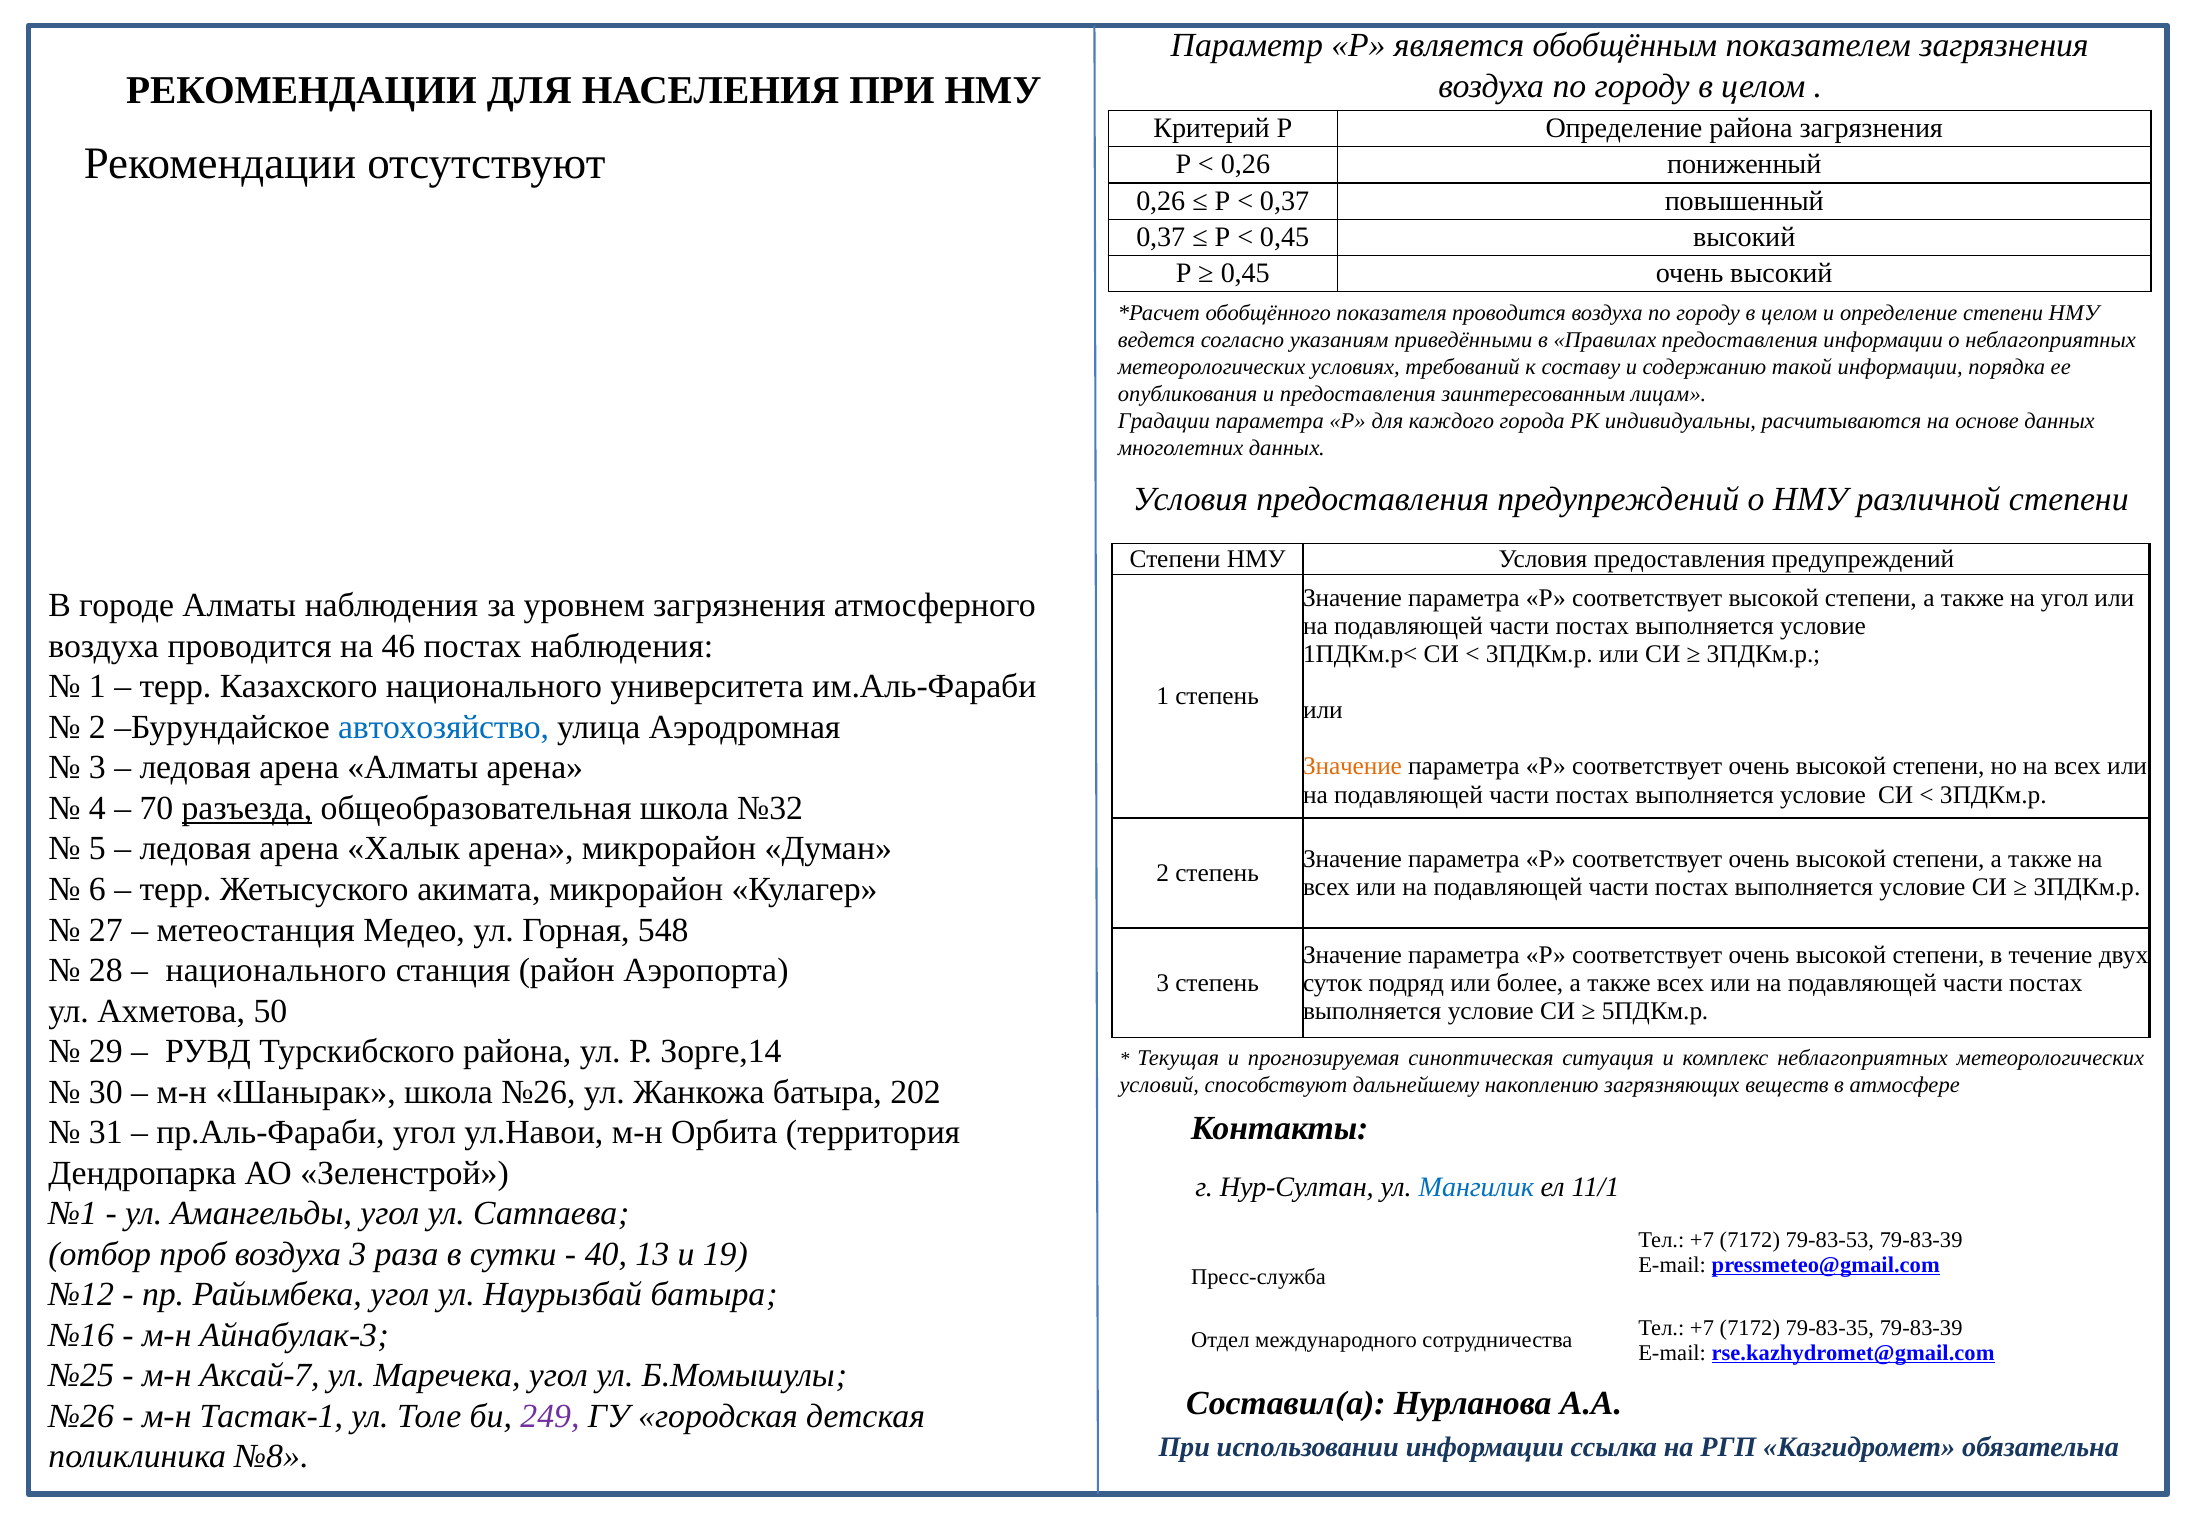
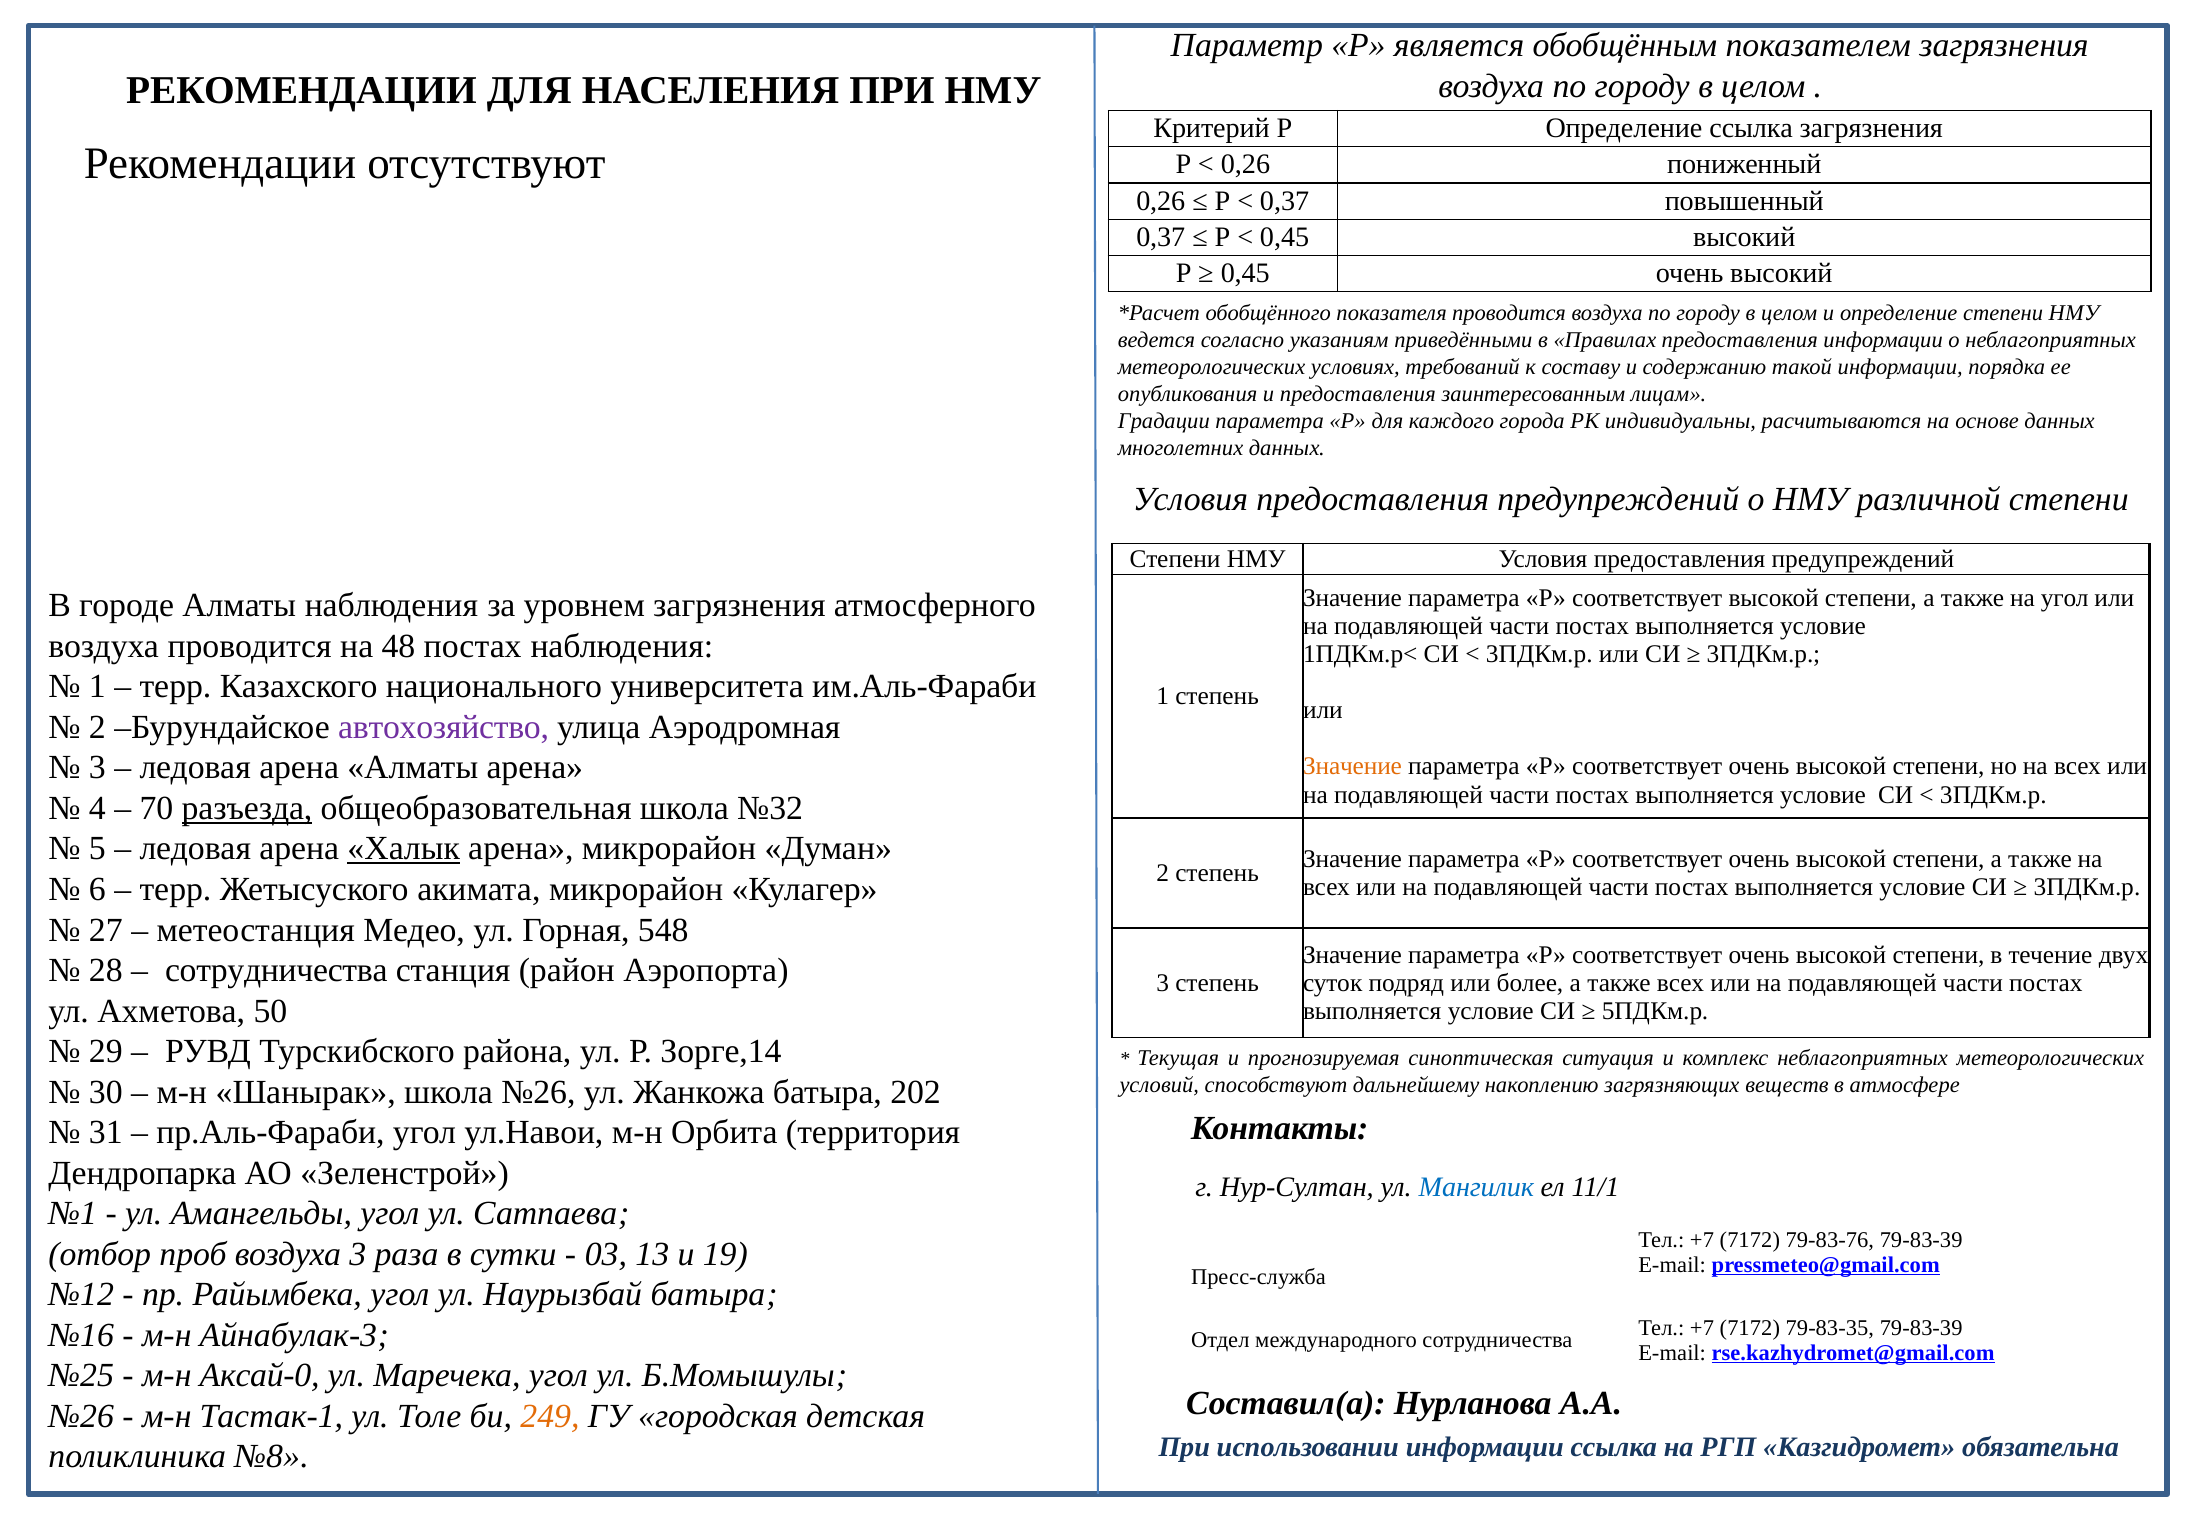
Определение района: района -> ссылка
46: 46 -> 48
автохозяйство colour: blue -> purple
Халык underline: none -> present
национального at (276, 971): национального -> сотрудничества
79-83-53: 79-83-53 -> 79-83-76
40: 40 -> 03
Аксай-7: Аксай-7 -> Аксай-0
249 colour: purple -> orange
